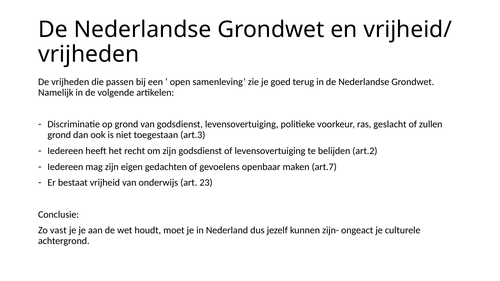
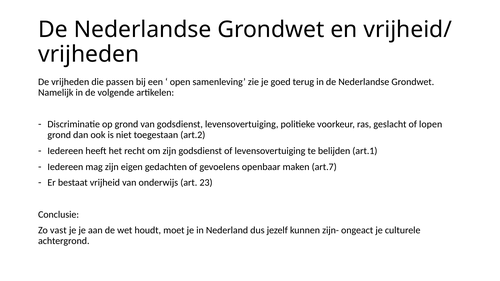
zullen: zullen -> lopen
art.3: art.3 -> art.2
art.2: art.2 -> art.1
